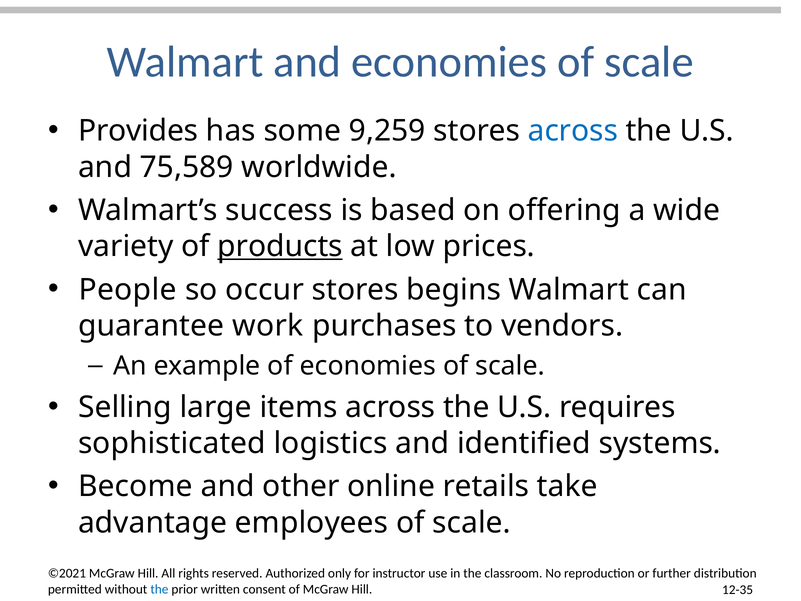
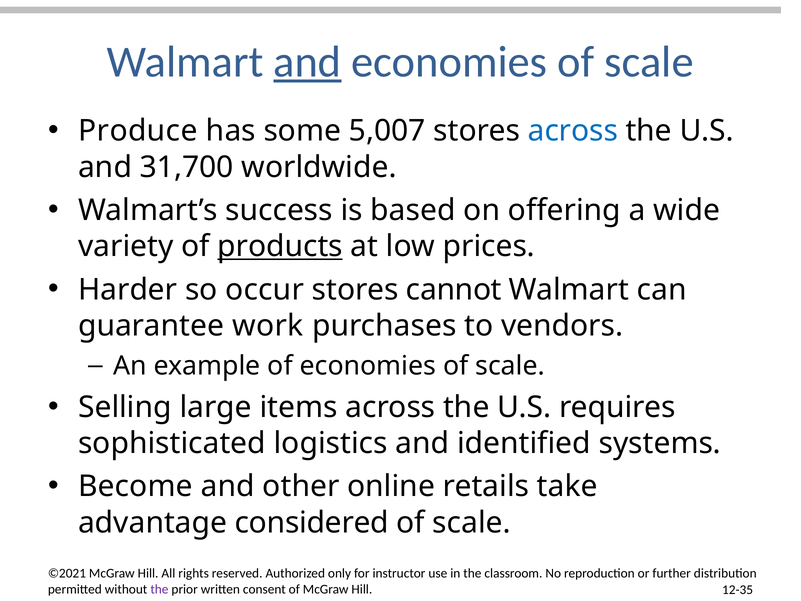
and at (307, 62) underline: none -> present
Provides: Provides -> Produce
9,259: 9,259 -> 5,007
75,589: 75,589 -> 31,700
People: People -> Harder
begins: begins -> cannot
employees: employees -> considered
the at (159, 589) colour: blue -> purple
